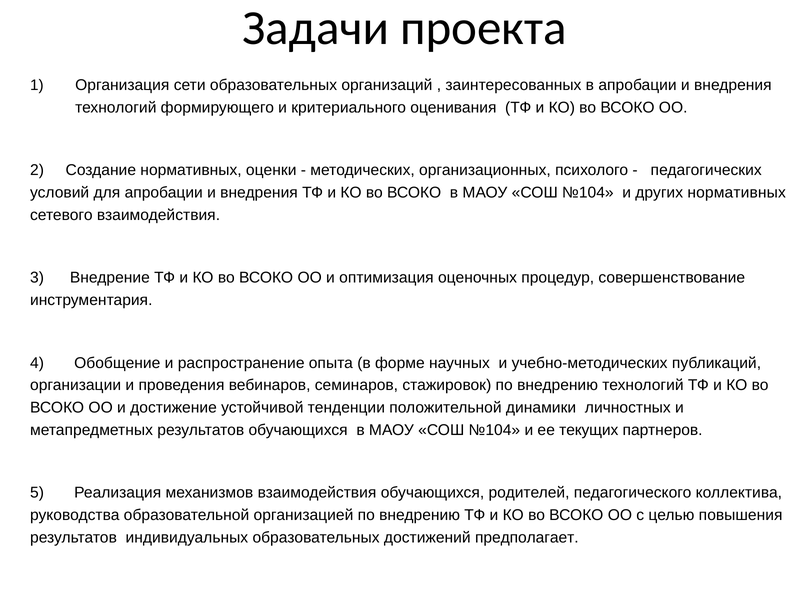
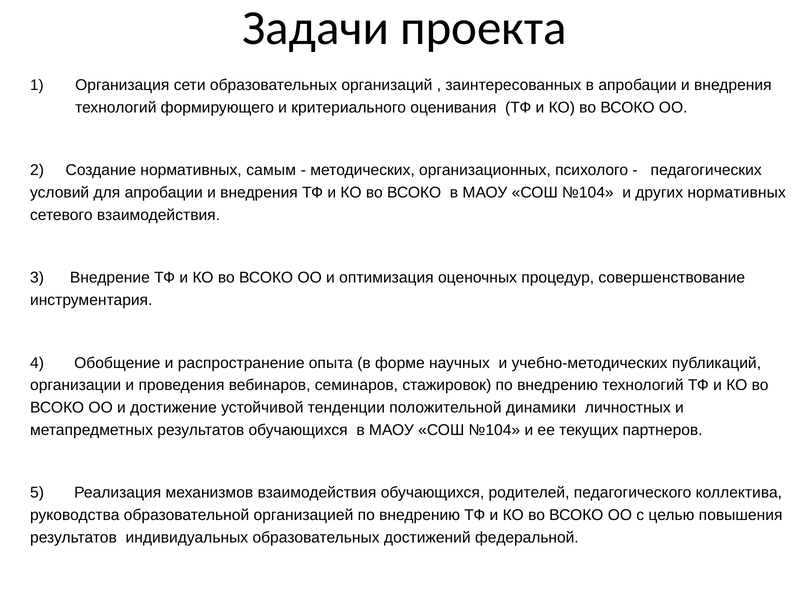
оценки: оценки -> самым
предполагает: предполагает -> федеральной
